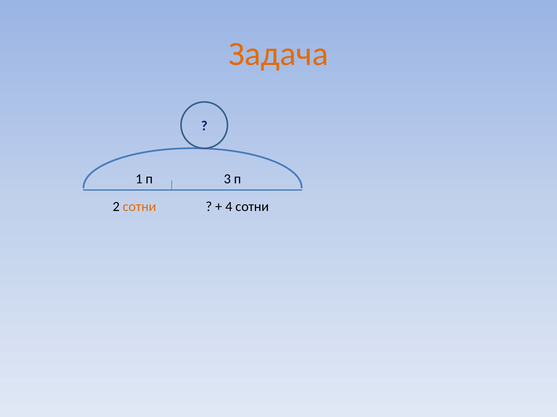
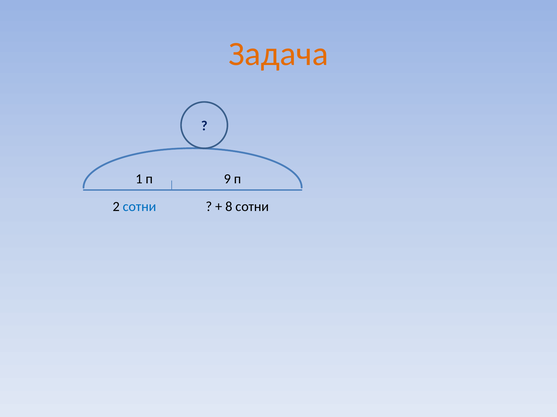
3: 3 -> 9
сотни at (139, 207) colour: orange -> blue
4: 4 -> 8
